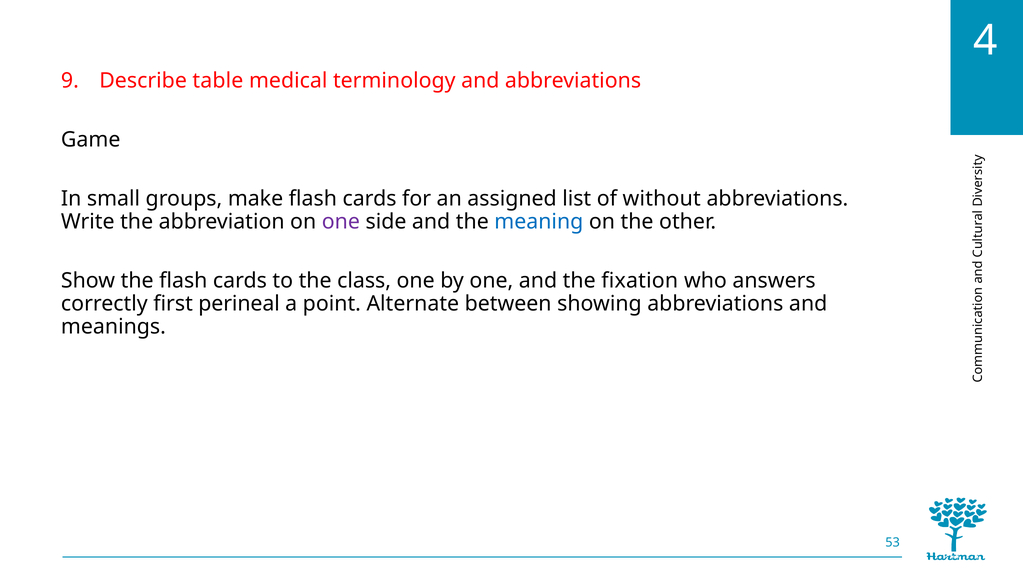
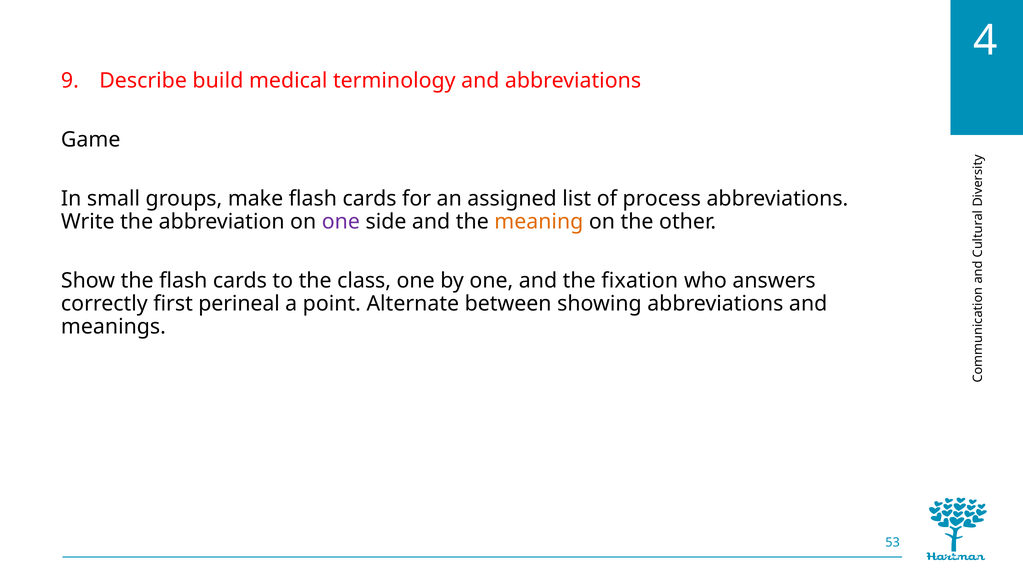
table: table -> build
without: without -> process
meaning colour: blue -> orange
